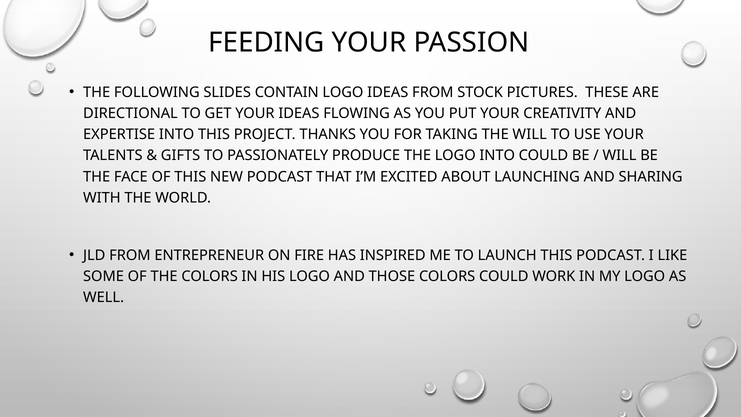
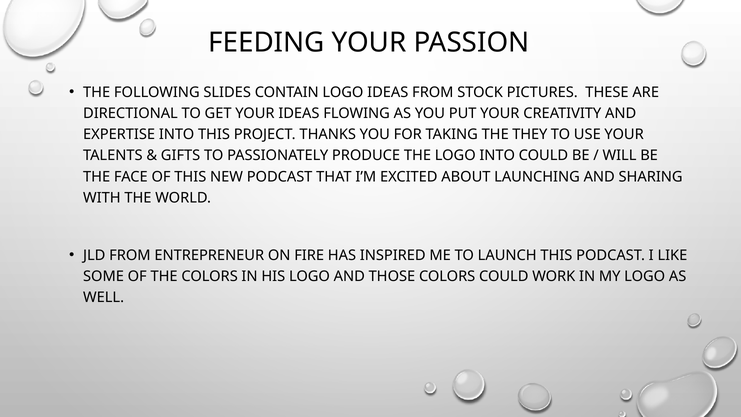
THE WILL: WILL -> THEY
